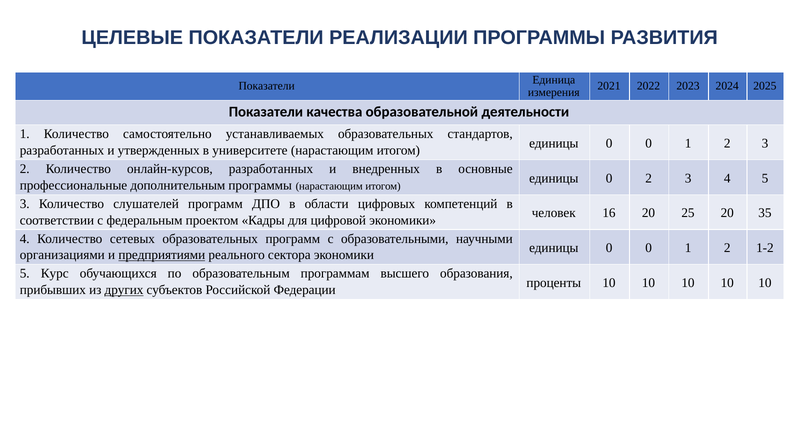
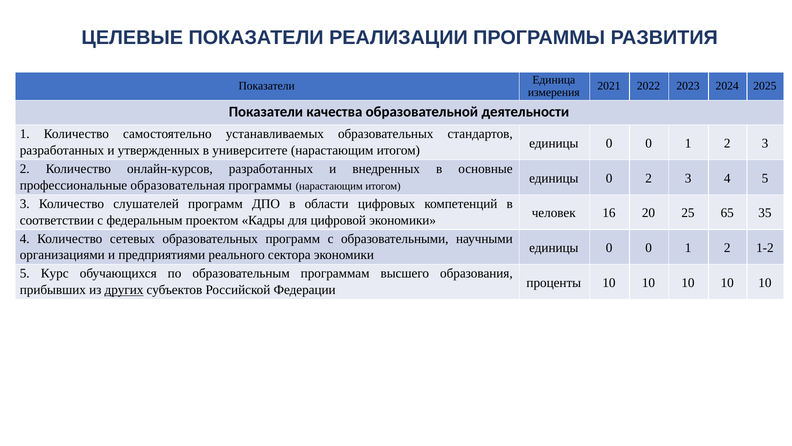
дополнительным: дополнительным -> образовательная
25 20: 20 -> 65
предприятиями underline: present -> none
